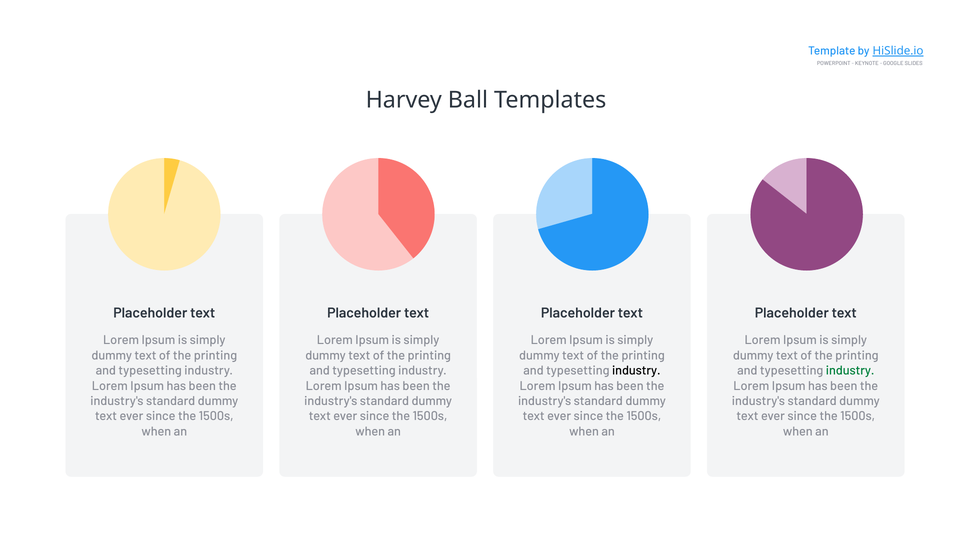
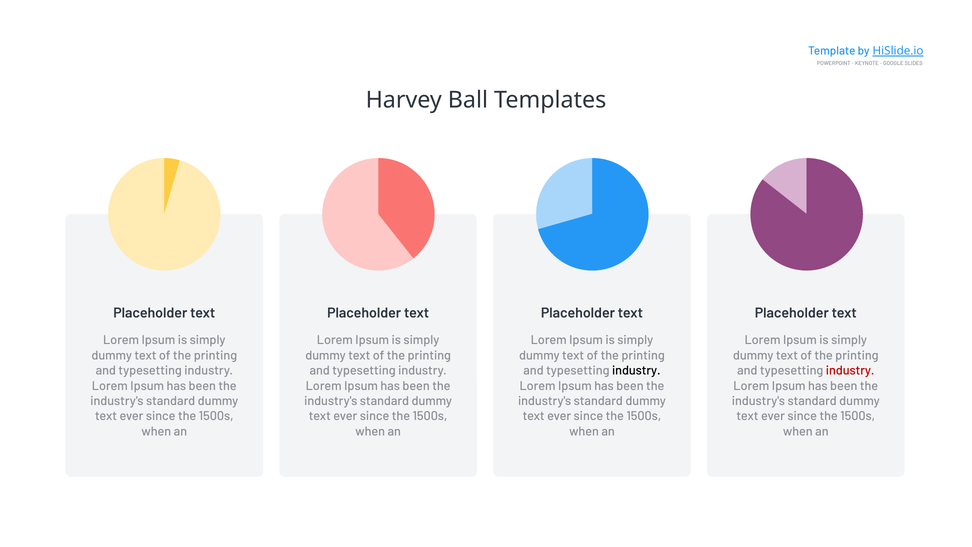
industry at (850, 370) colour: green -> red
